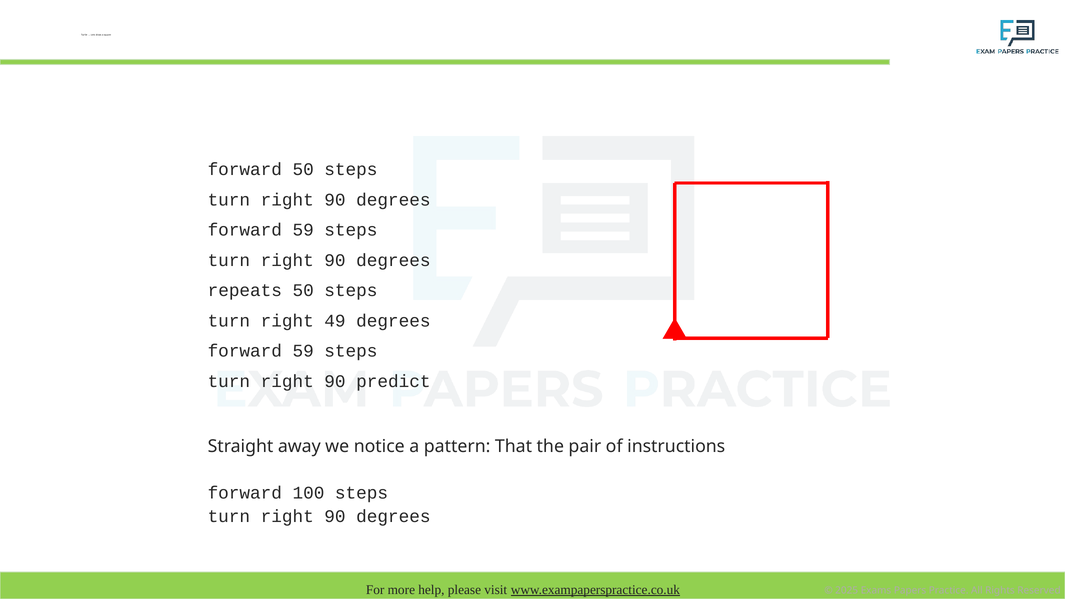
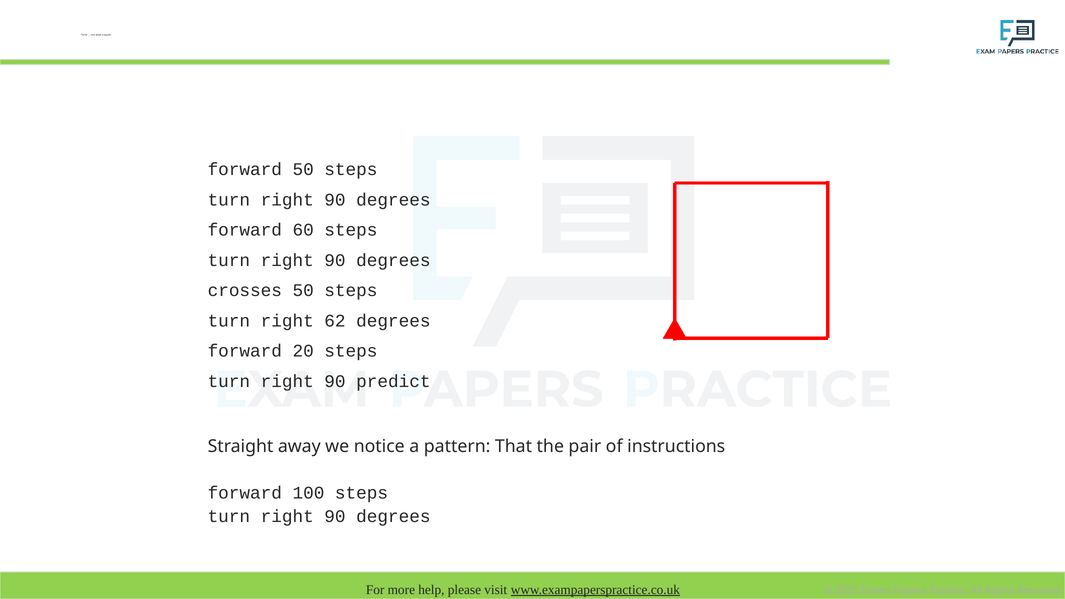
59 at (303, 230): 59 -> 60
repeats: repeats -> crosses
49: 49 -> 62
59 at (303, 351): 59 -> 20
